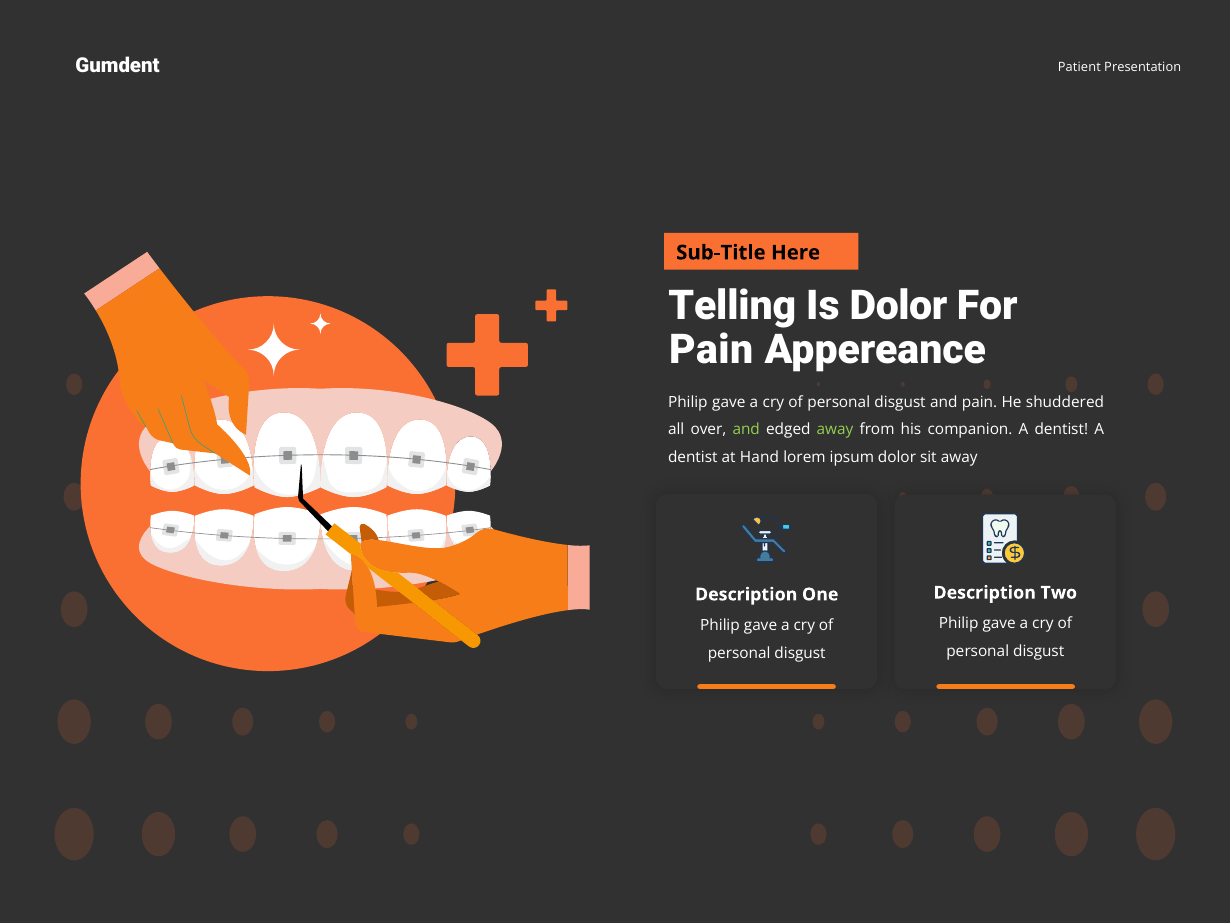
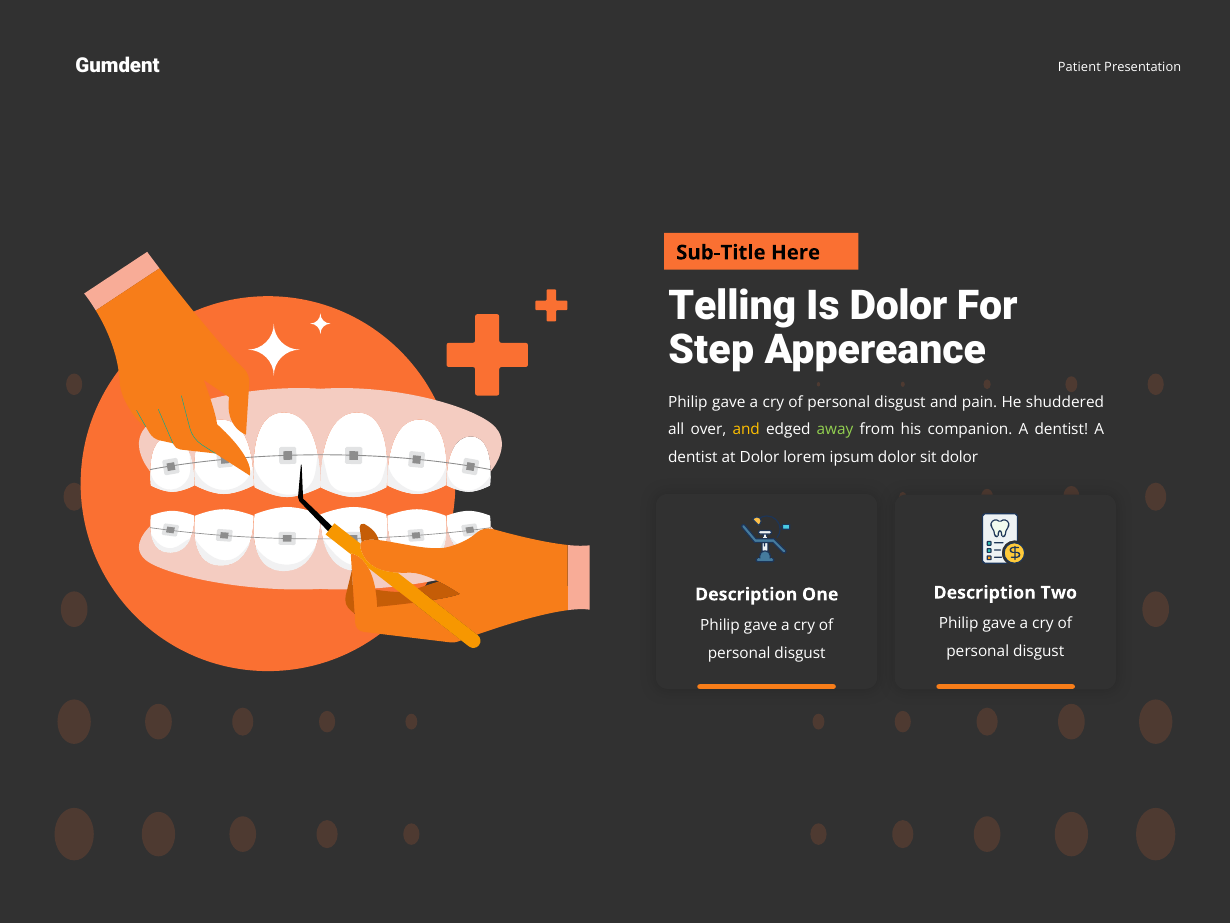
Pain at (711, 350): Pain -> Step
and at (746, 430) colour: light green -> yellow
at Hand: Hand -> Dolor
sit away: away -> dolor
